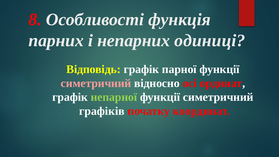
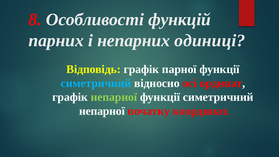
функція: функція -> функцій
симетричний at (96, 83) colour: pink -> light blue
графіків at (102, 111): графіків -> непарної
